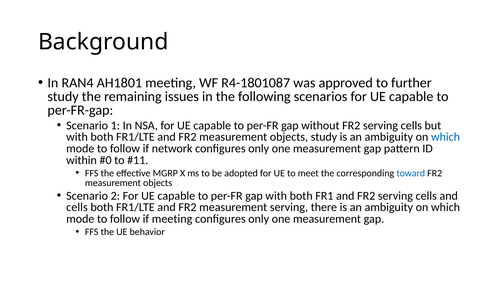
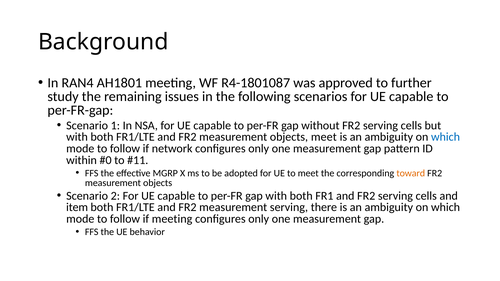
objects study: study -> meet
toward colour: blue -> orange
cells at (77, 208): cells -> item
